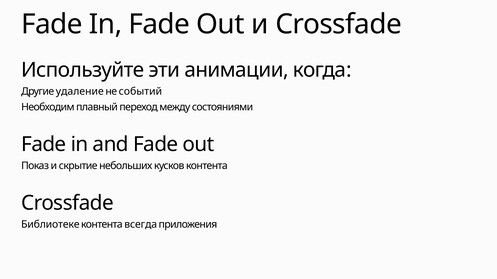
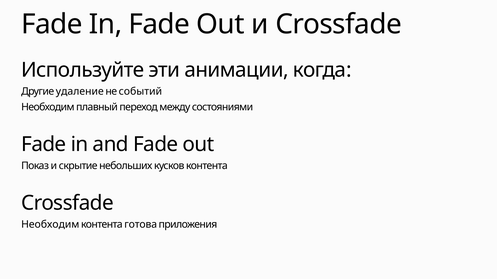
Библиотеке at (50, 225): Библиотеке -> Необходим
всегда: всегда -> готова
